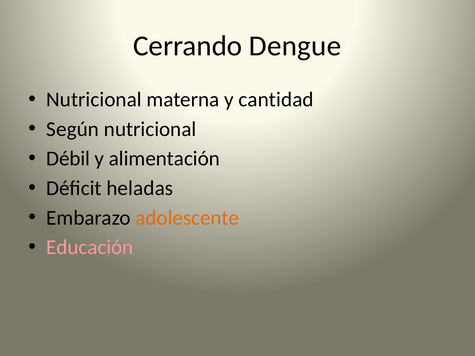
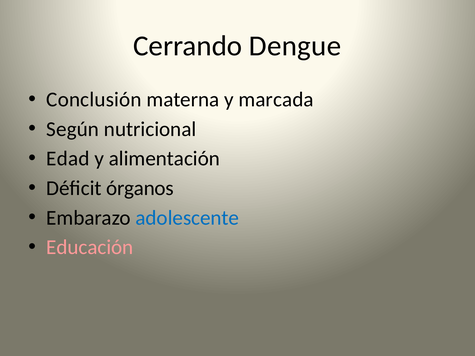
Nutricional at (94, 100): Nutricional -> Conclusión
cantidad: cantidad -> marcada
Débil: Débil -> Edad
heladas: heladas -> órganos
adolescente colour: orange -> blue
